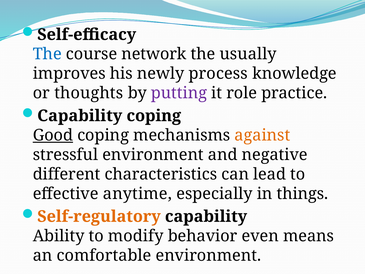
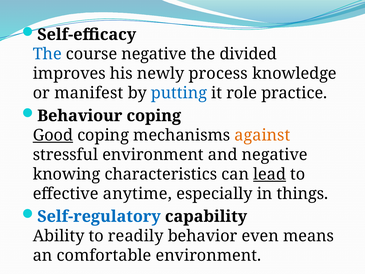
course network: network -> negative
usually: usually -> divided
thoughts: thoughts -> manifest
putting colour: purple -> blue
Capability at (80, 116): Capability -> Behaviour
different: different -> knowing
lead underline: none -> present
Self-regulatory colour: orange -> blue
modify: modify -> readily
